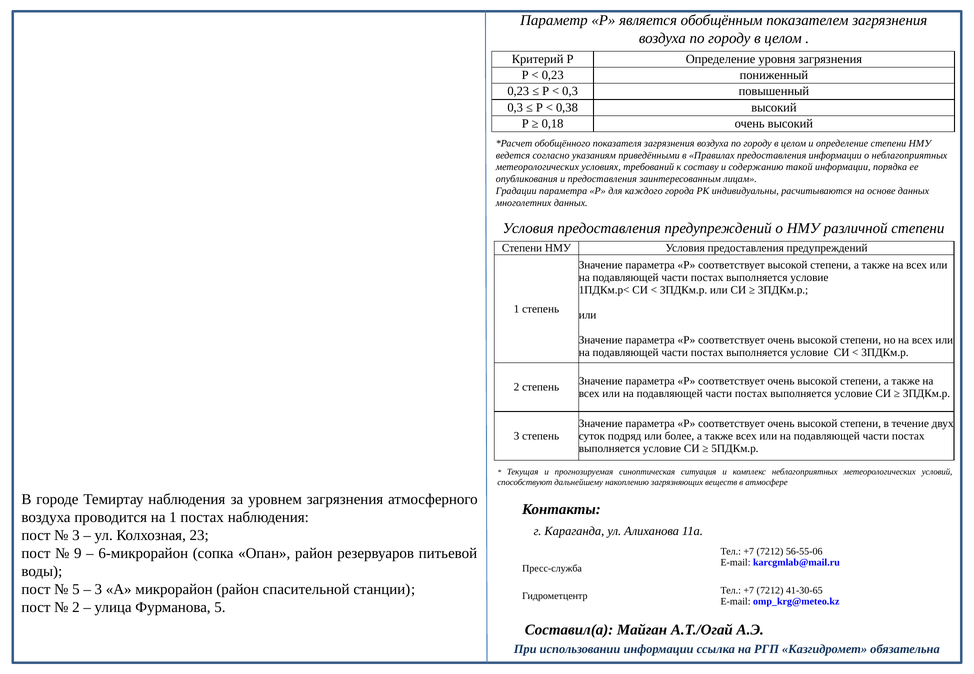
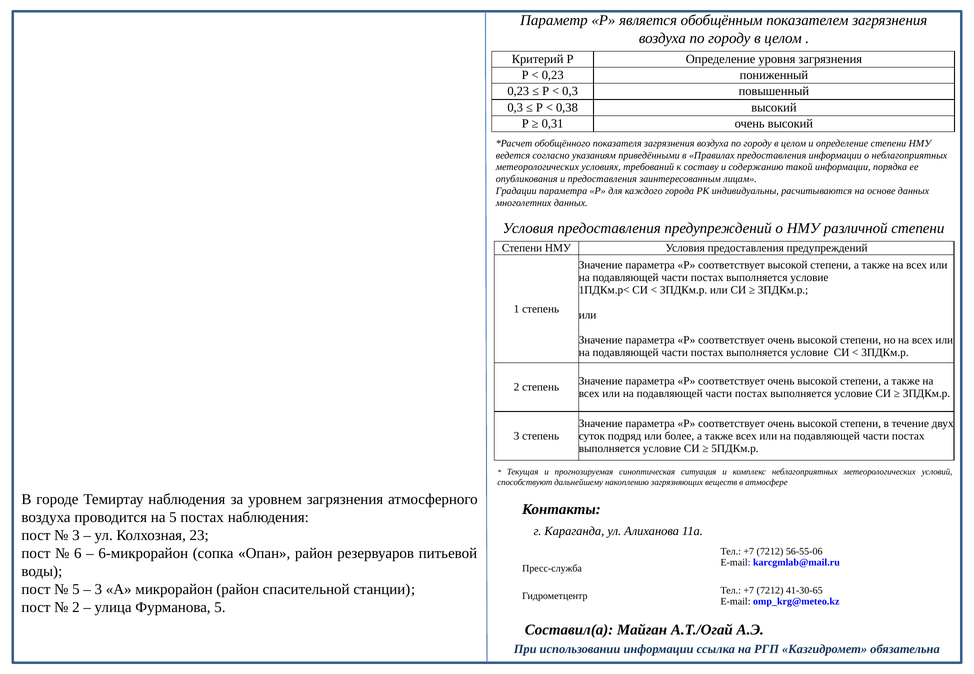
0,18: 0,18 -> 0,31
на 1: 1 -> 5
9: 9 -> 6
